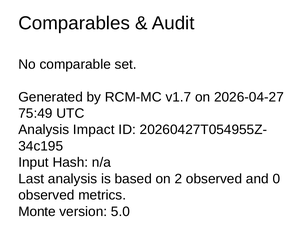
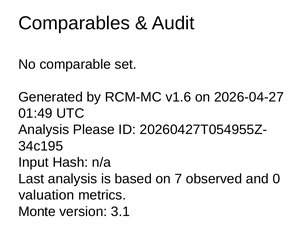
v1.7: v1.7 -> v1.6
75:49: 75:49 -> 01:49
Impact: Impact -> Please
2: 2 -> 7
observed at (46, 195): observed -> valuation
5.0: 5.0 -> 3.1
